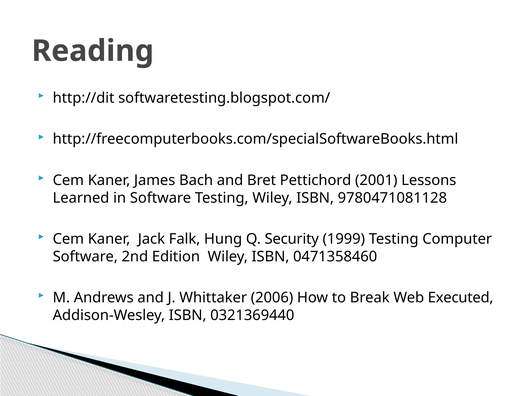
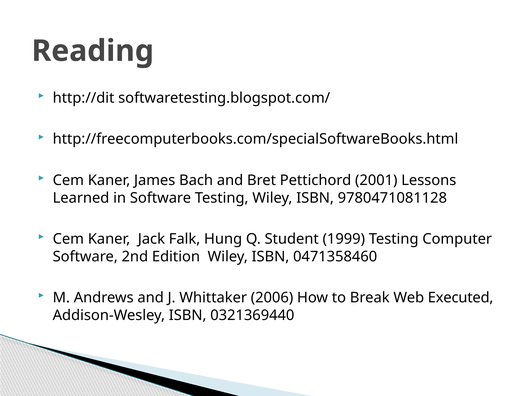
Security: Security -> Student
